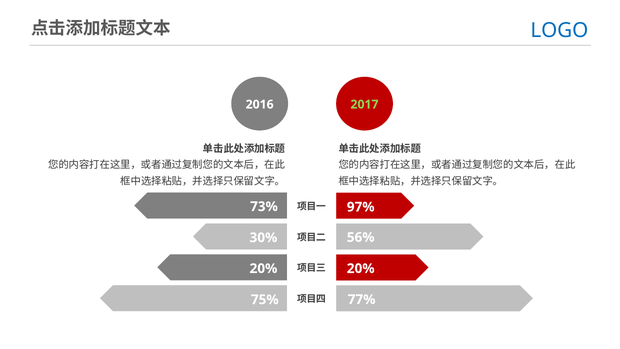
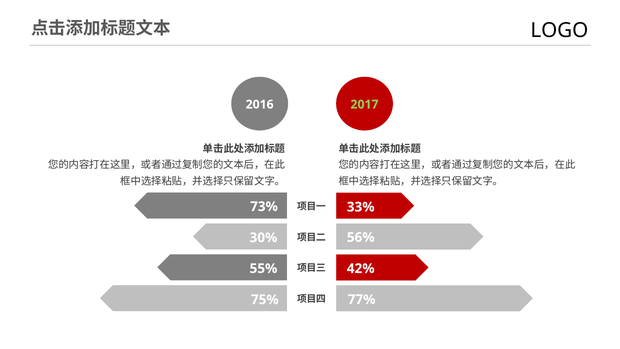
LOGO colour: blue -> black
97%: 97% -> 33%
20% at (263, 268): 20% -> 55%
20% at (361, 268): 20% -> 42%
